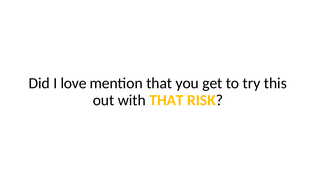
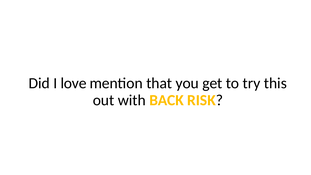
with THAT: THAT -> BACK
